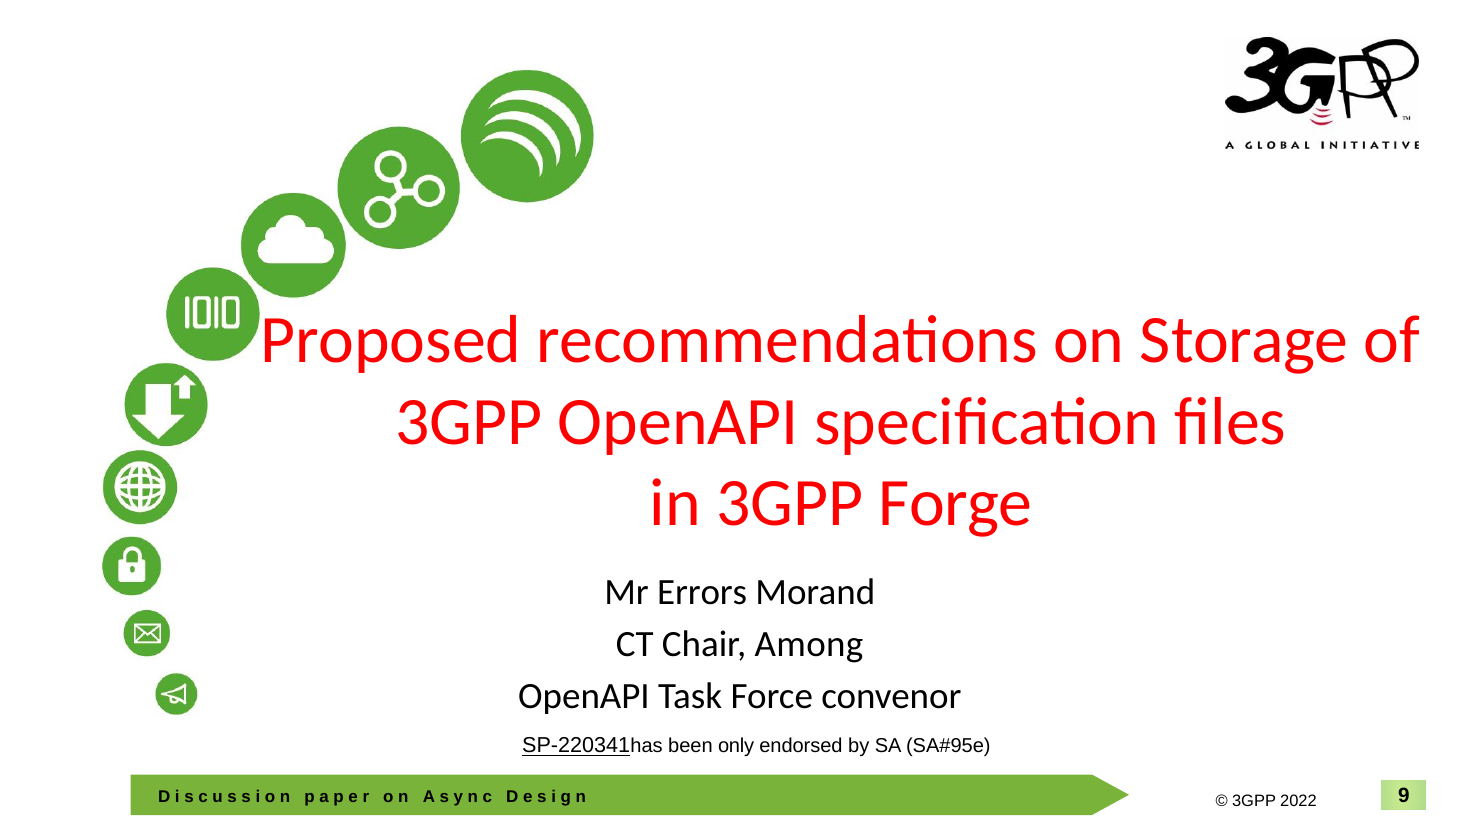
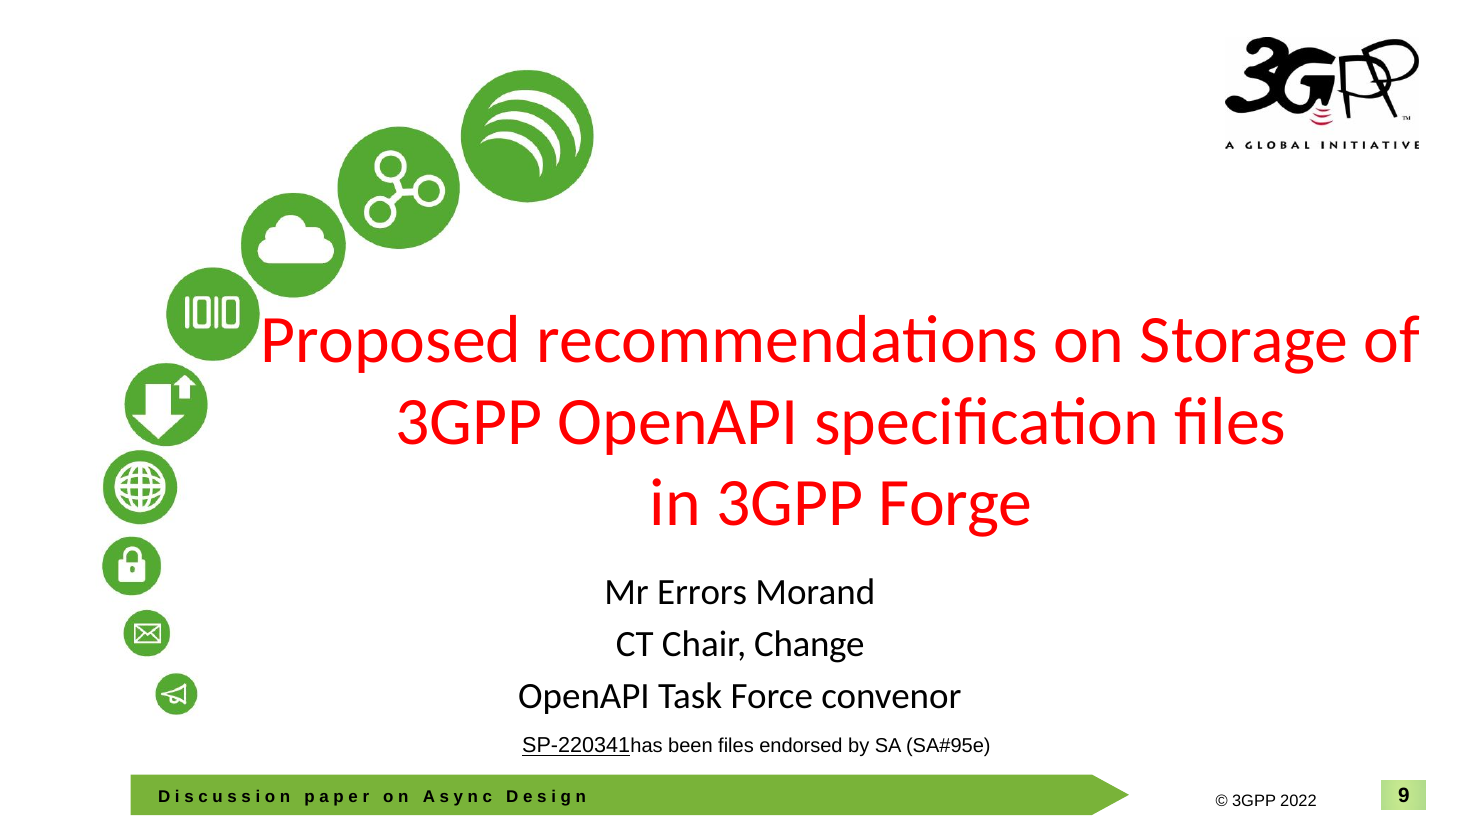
Among: Among -> Change
been only: only -> files
